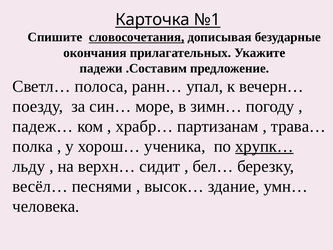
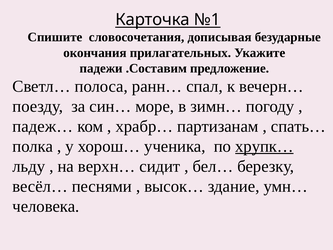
словосочетания underline: present -> none
упал: упал -> спал
трава…: трава… -> спать…
